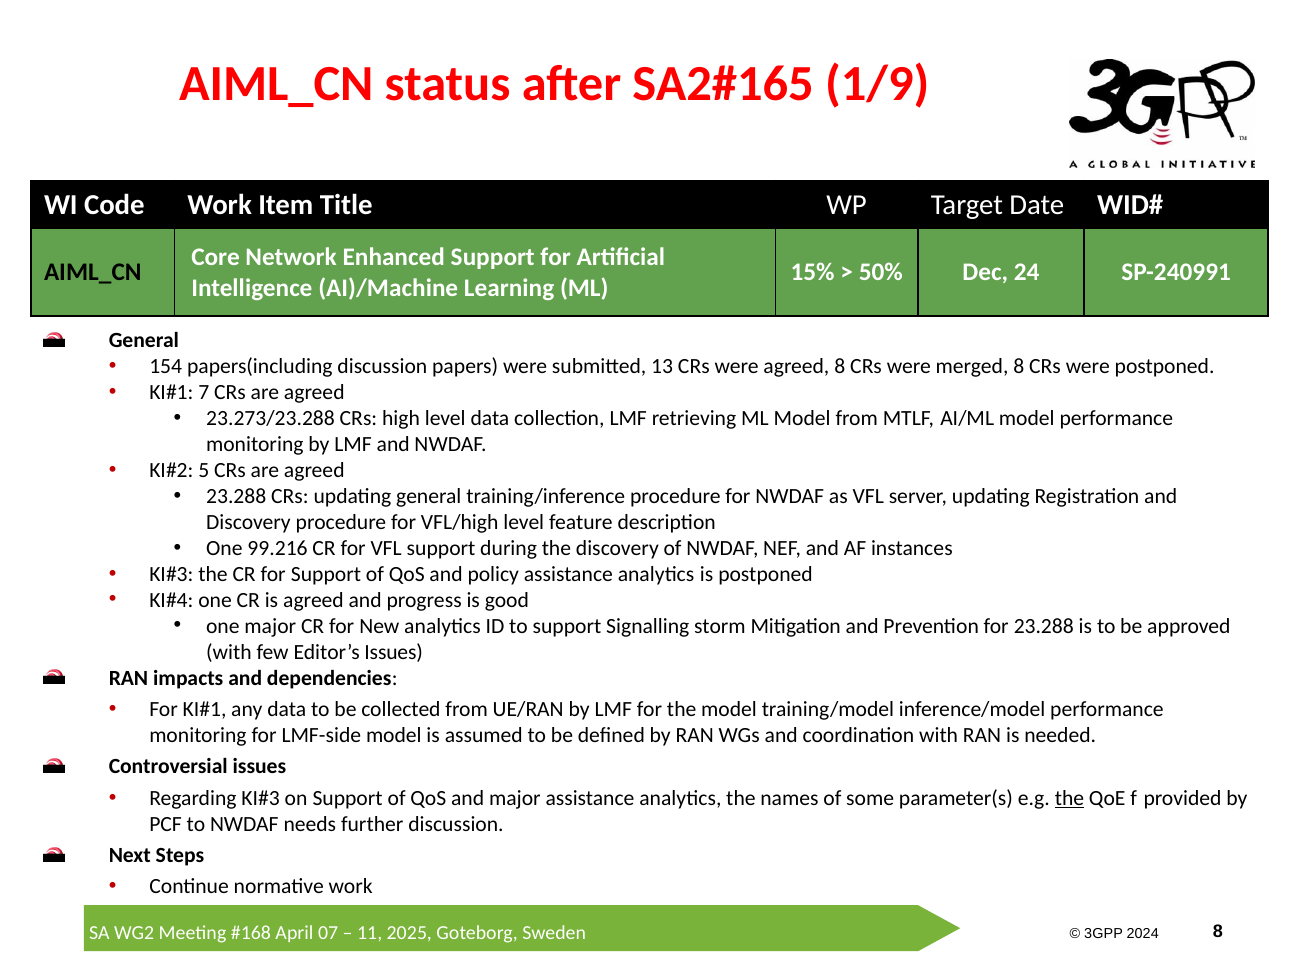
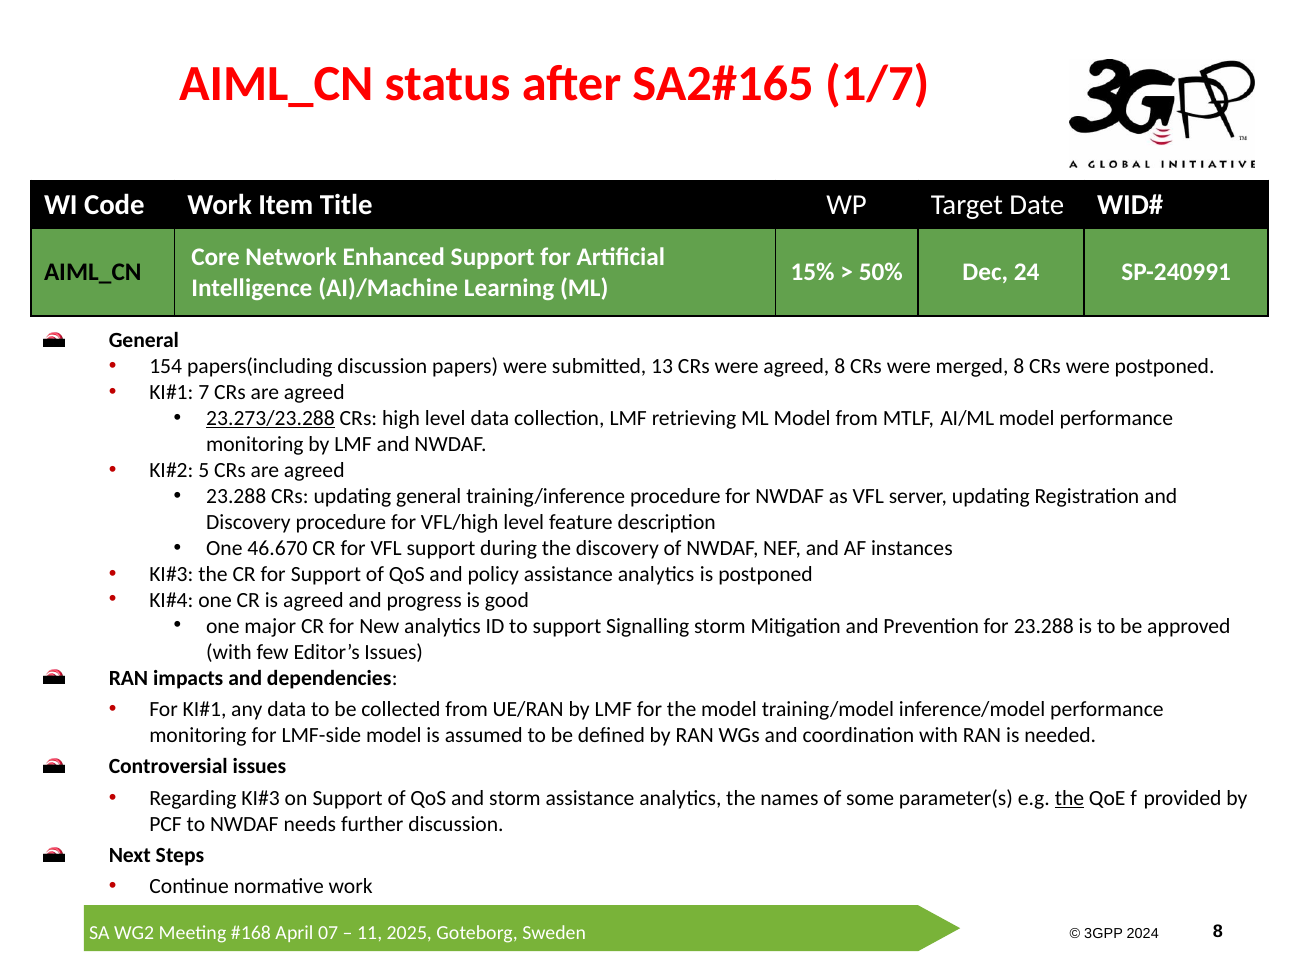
1/9: 1/9 -> 1/7
23.273/23.288 underline: none -> present
99.216: 99.216 -> 46.670
and major: major -> storm
